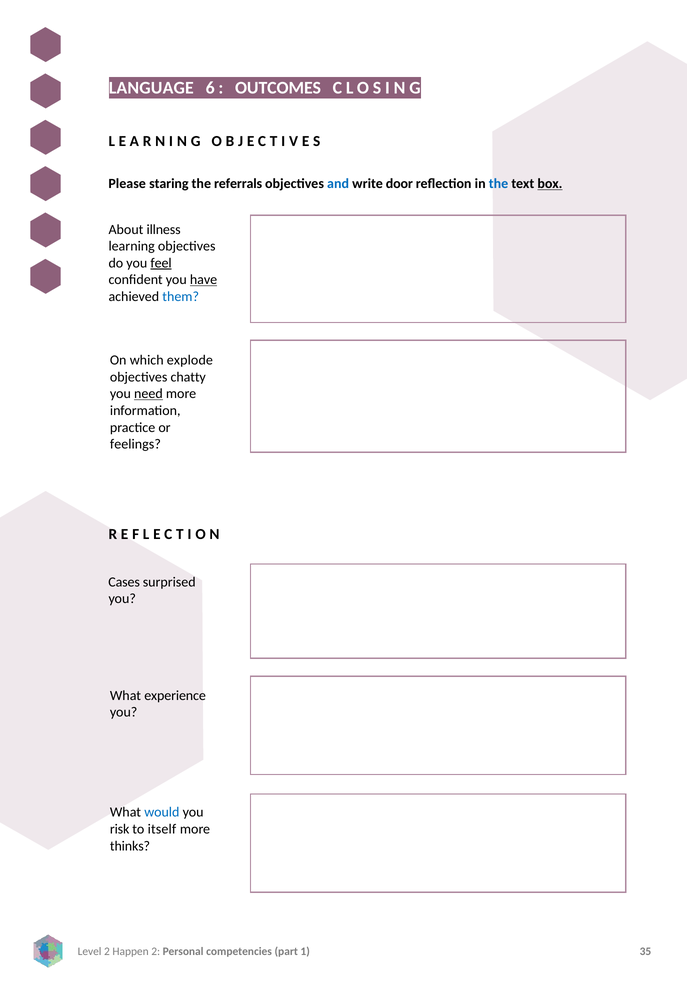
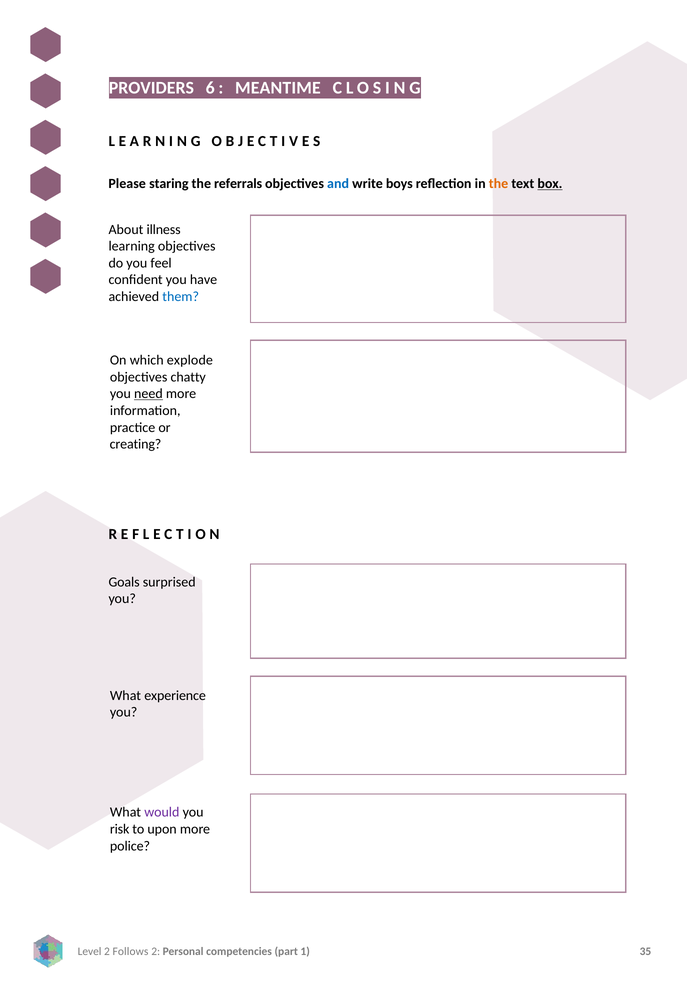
LANGUAGE: LANGUAGE -> PROVIDERS
OUTCOMES: OUTCOMES -> MEANTIME
door: door -> boys
the at (499, 184) colour: blue -> orange
feel underline: present -> none
have underline: present -> none
feelings: feelings -> creating
Cases: Cases -> Goals
would colour: blue -> purple
itself: itself -> upon
thinks: thinks -> police
Happen: Happen -> Follows
